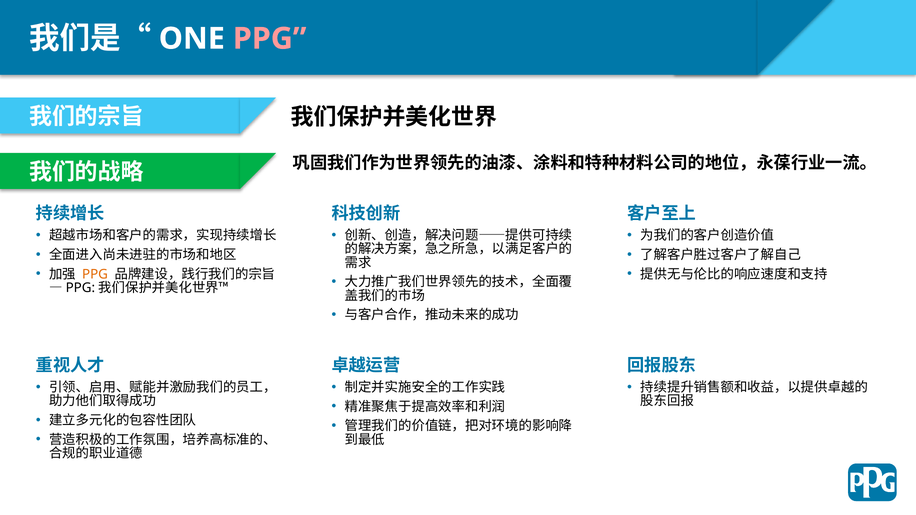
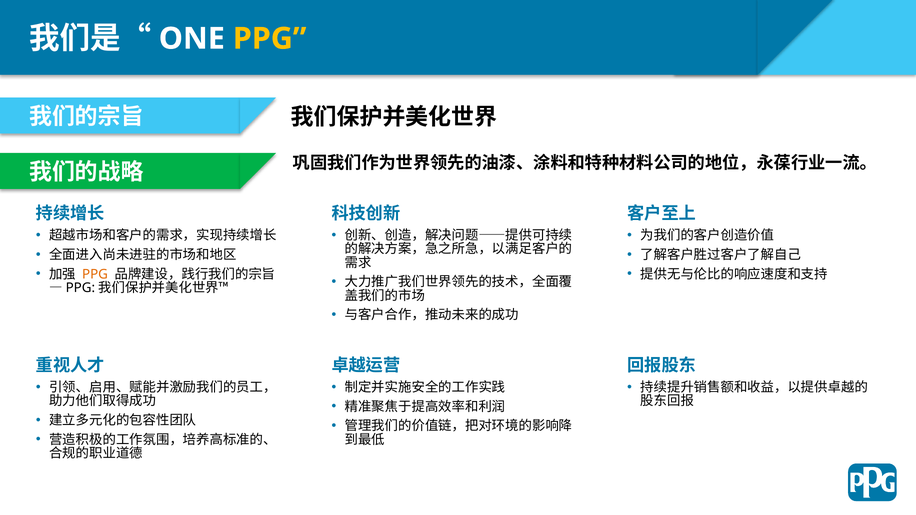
PPG at (270, 39) colour: pink -> yellow
